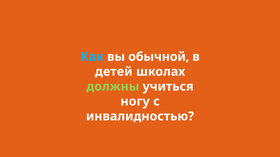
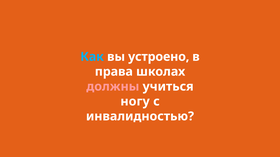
обычной: обычной -> устроено
детей: детей -> права
должны colour: light green -> pink
